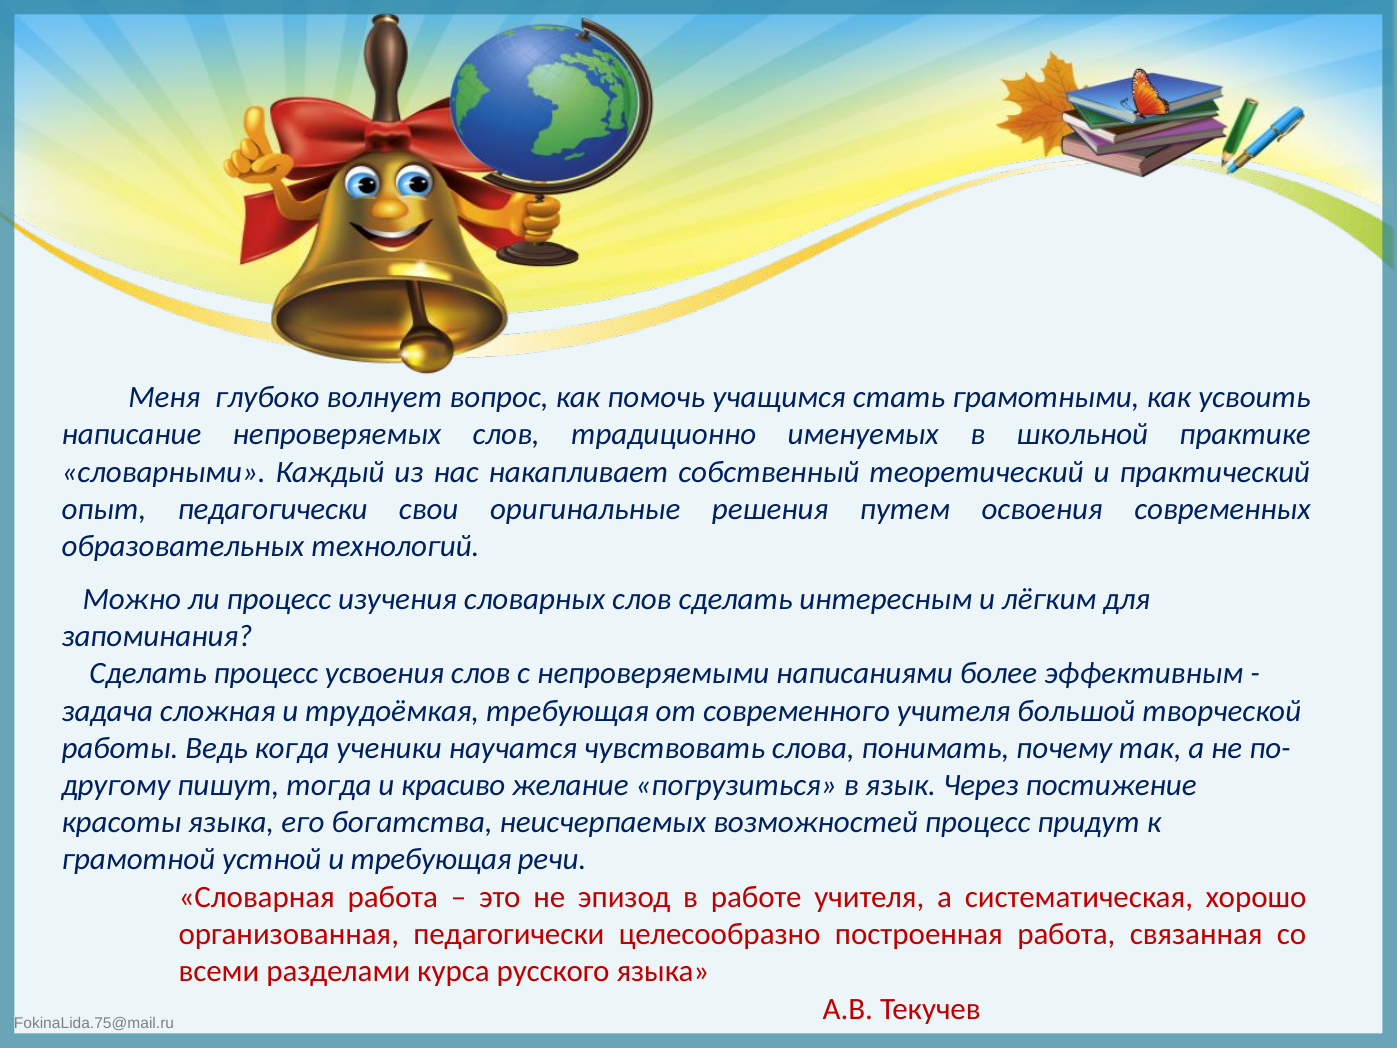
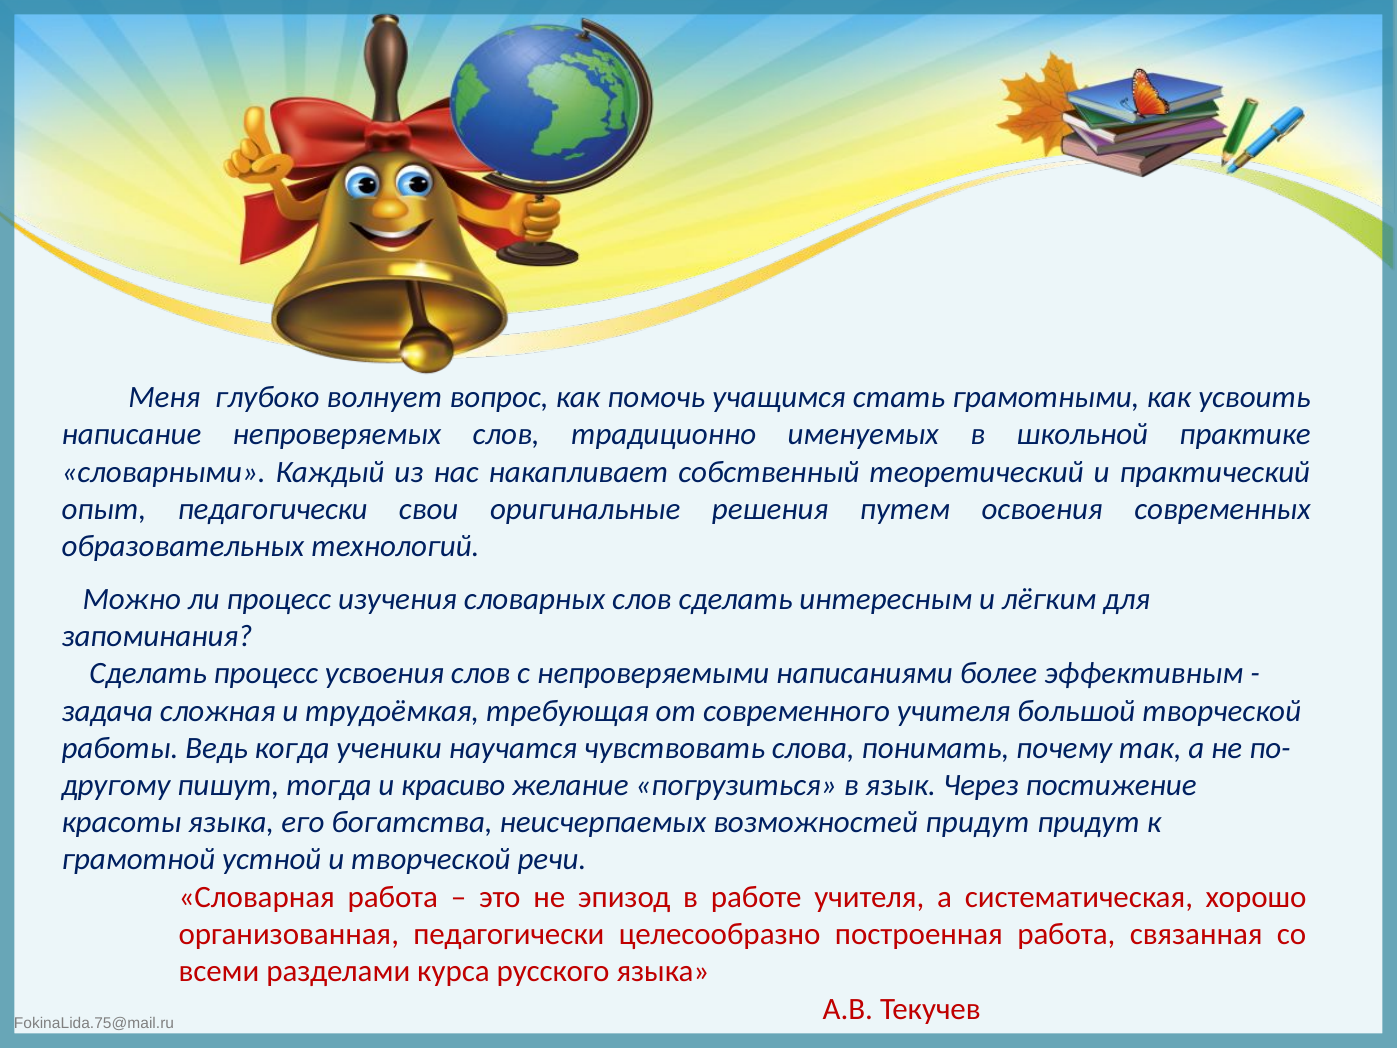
возможностей процесс: процесс -> придут
и требующая: требующая -> творческой
